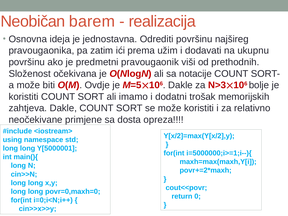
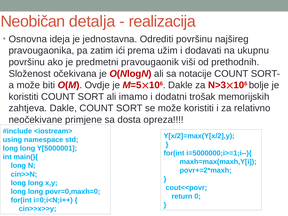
barem: barem -> detalja
